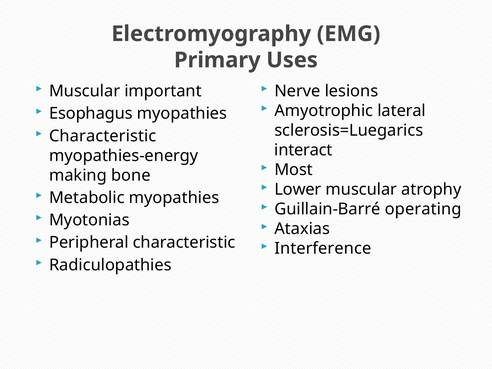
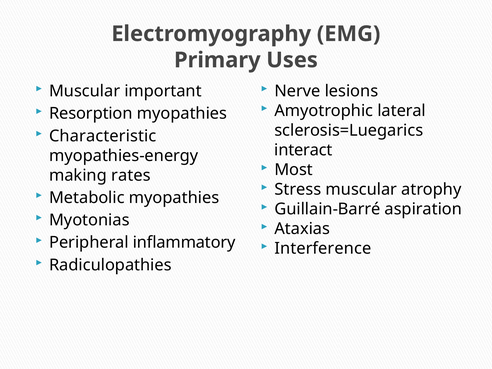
Esophagus: Esophagus -> Resorption
bone: bone -> rates
Lower: Lower -> Stress
operating: operating -> aspiration
Peripheral characteristic: characteristic -> inflammatory
